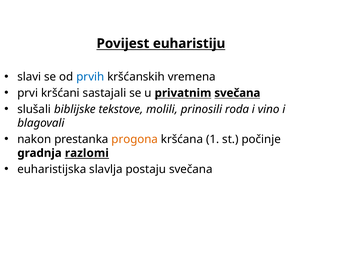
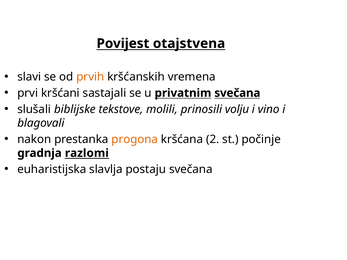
euharistiju: euharistiju -> otajstvena
prvih colour: blue -> orange
roda: roda -> volju
1: 1 -> 2
